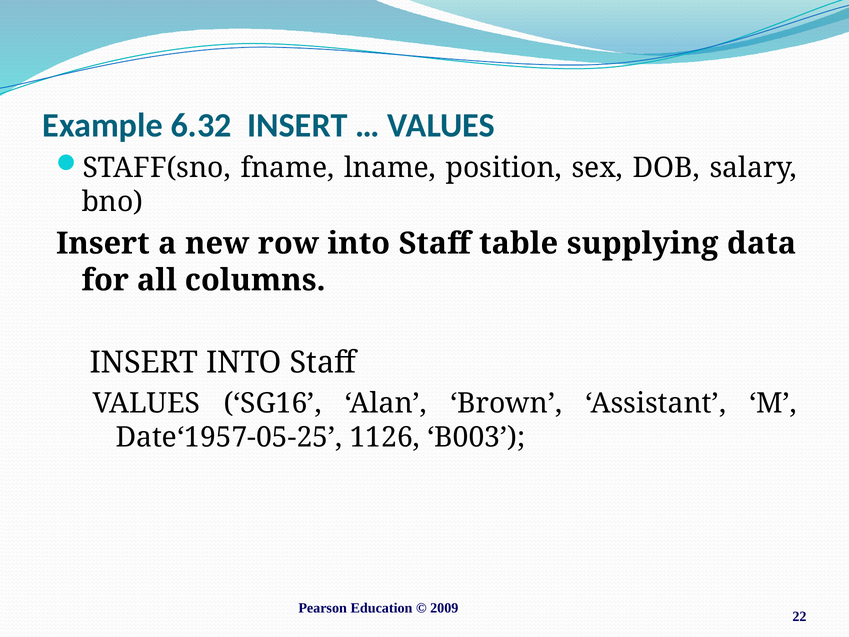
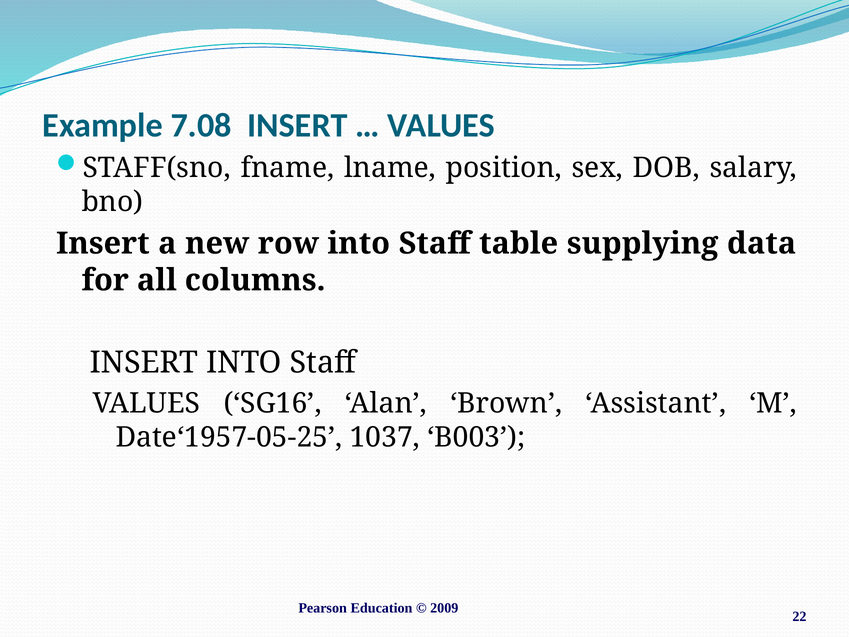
6.32: 6.32 -> 7.08
1126: 1126 -> 1037
